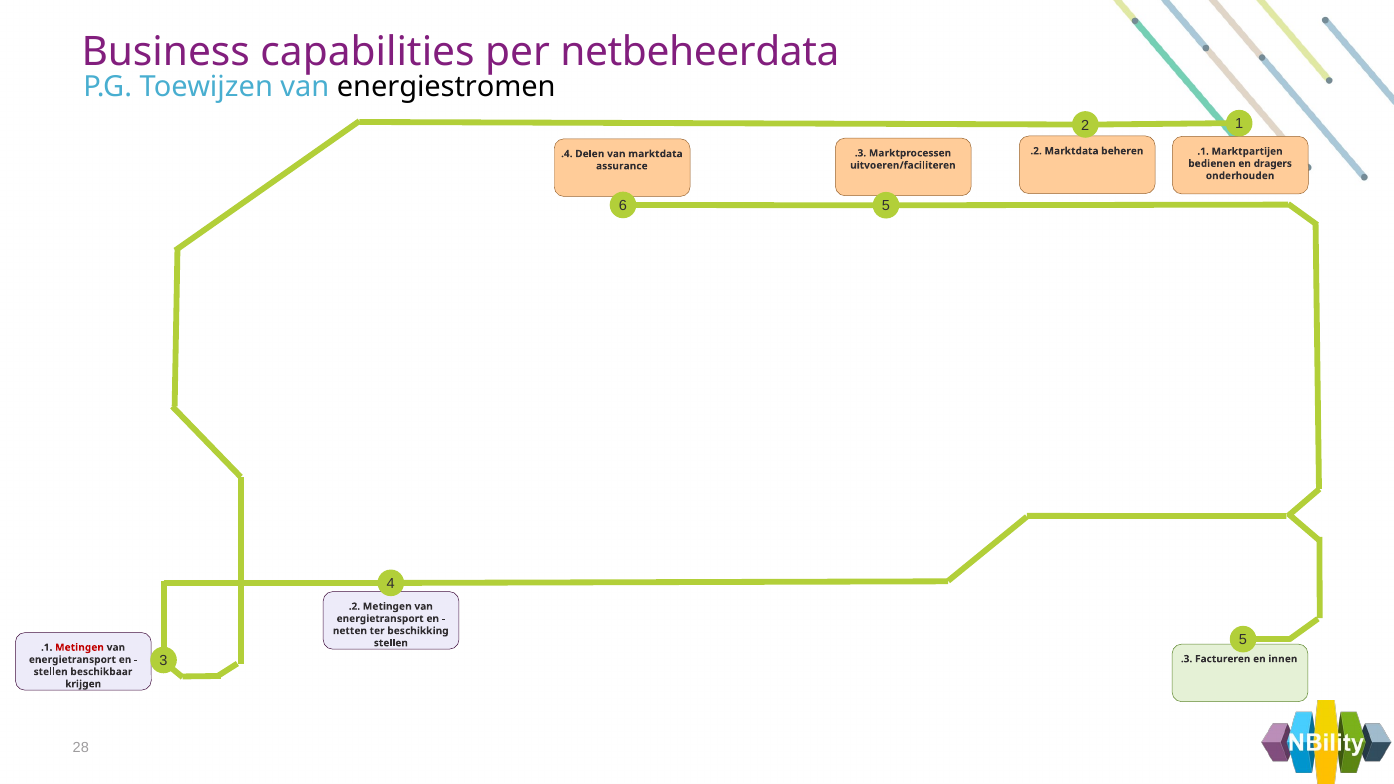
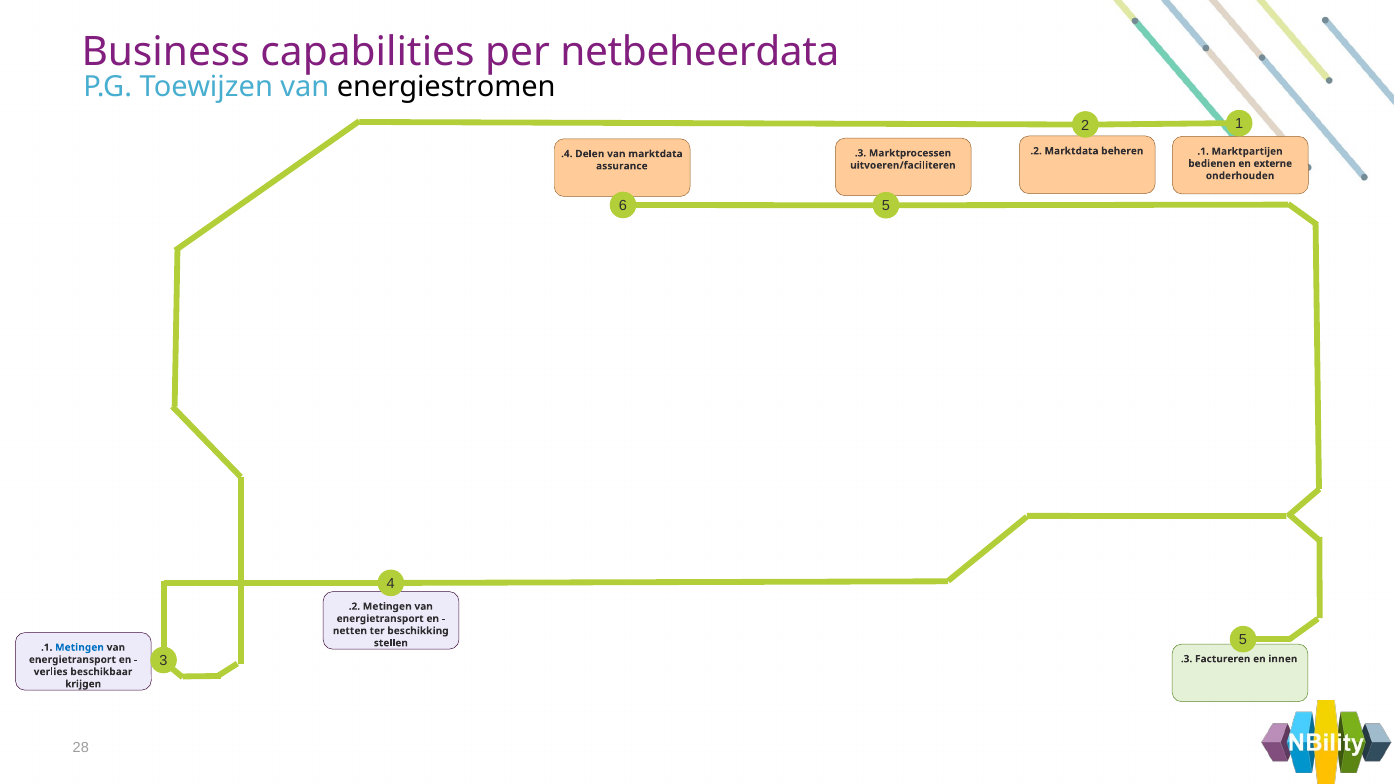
dragers: dragers -> externe
Metingen at (80, 648) colour: red -> blue
stellen at (51, 672): stellen -> verlies
